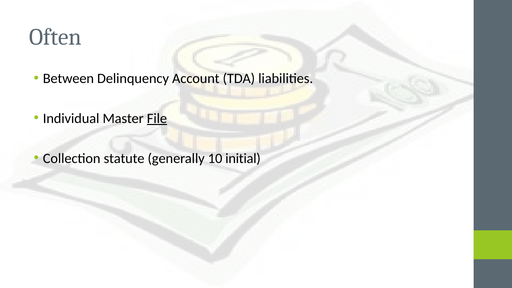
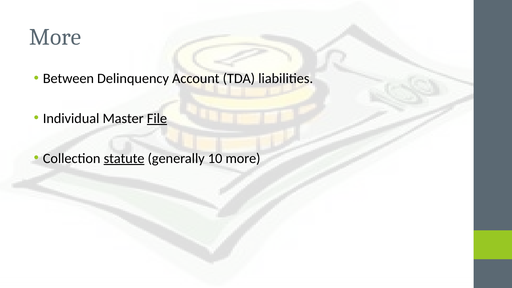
Often at (55, 37): Often -> More
statute underline: none -> present
10 initial: initial -> more
